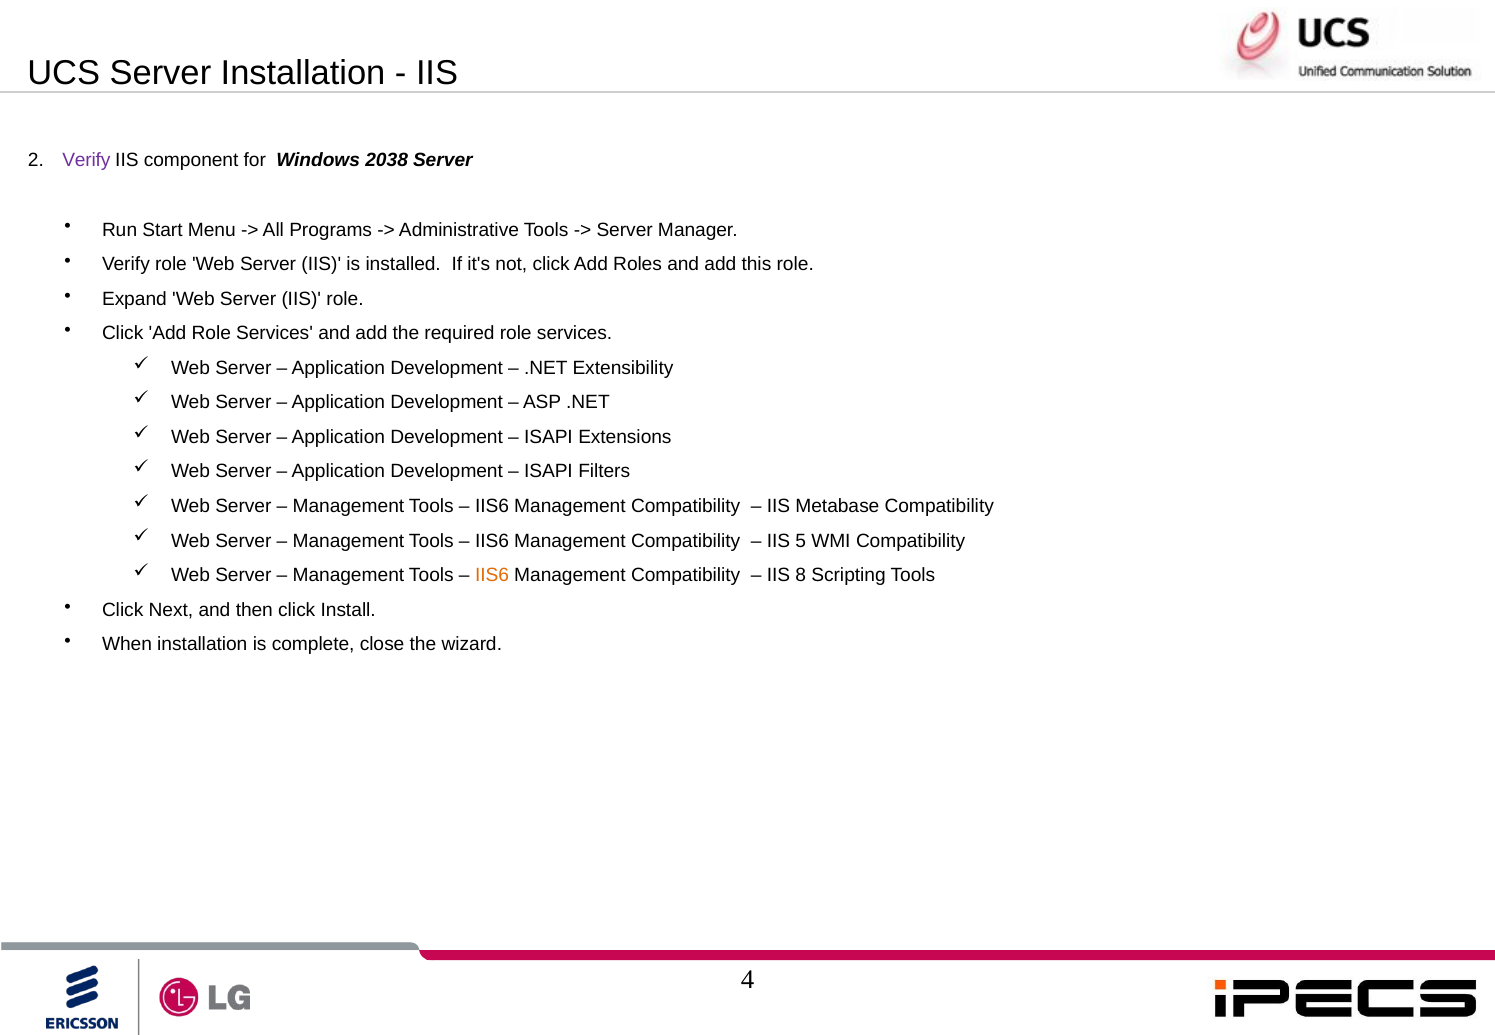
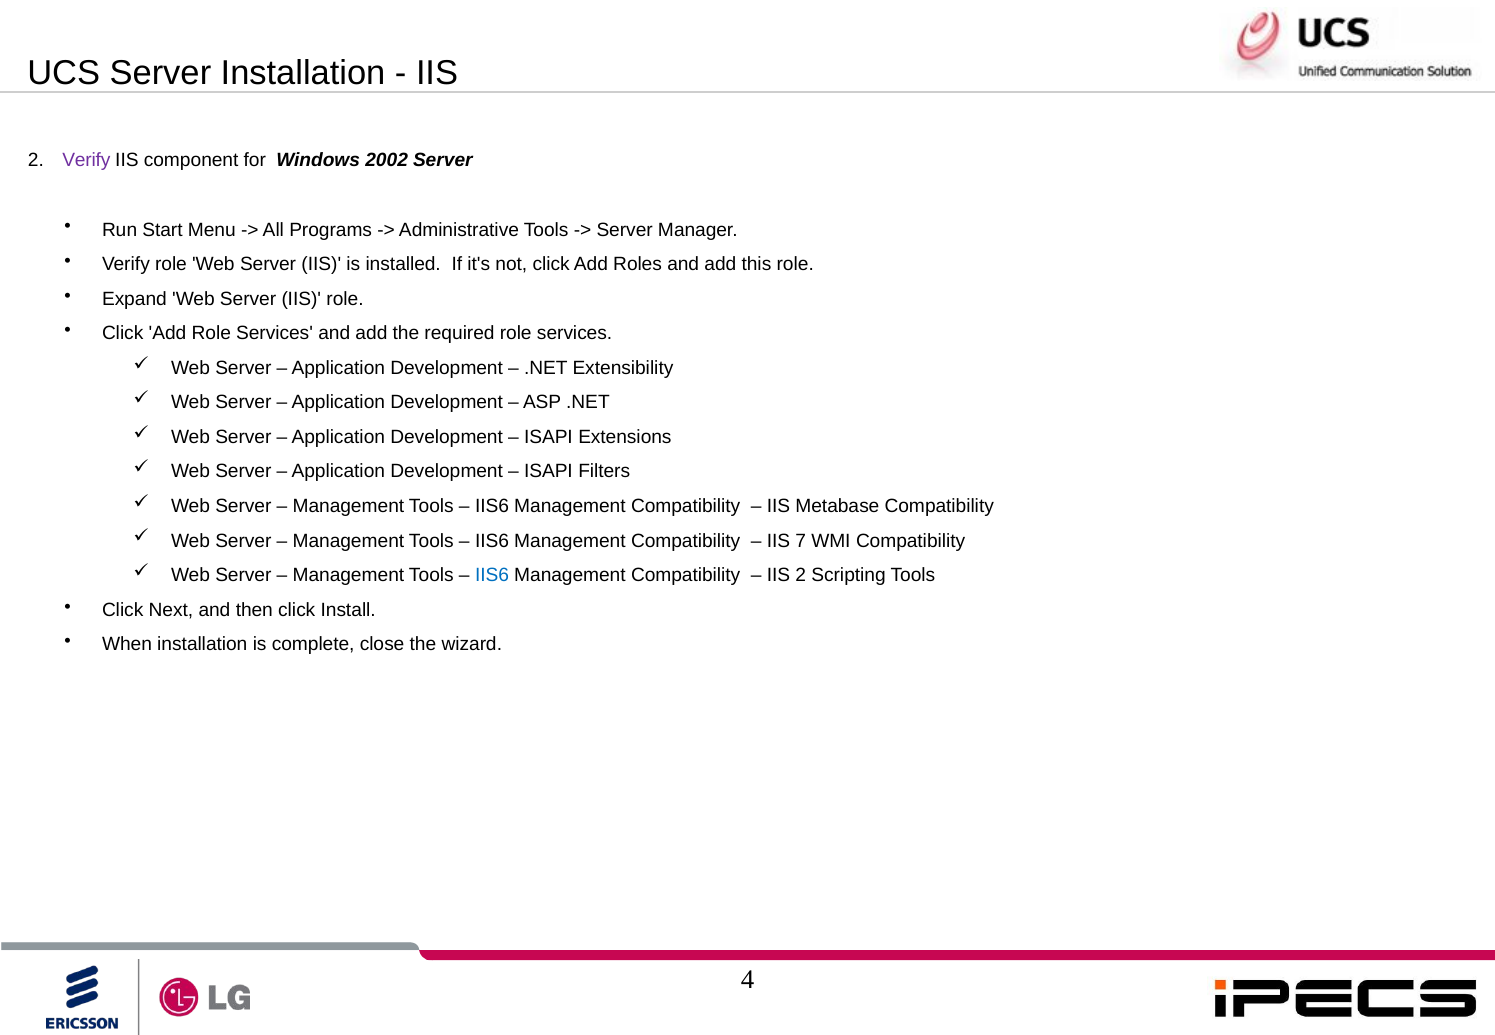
2038: 2038 -> 2002
5: 5 -> 7
IIS6 at (492, 575) colour: orange -> blue
8 at (801, 575): 8 -> 2
